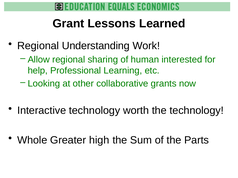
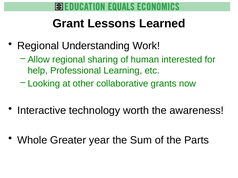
the technology: technology -> awareness
high: high -> year
